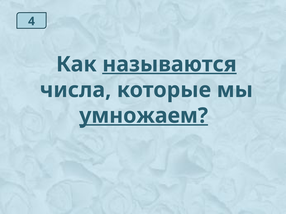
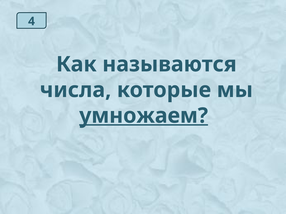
называются underline: present -> none
